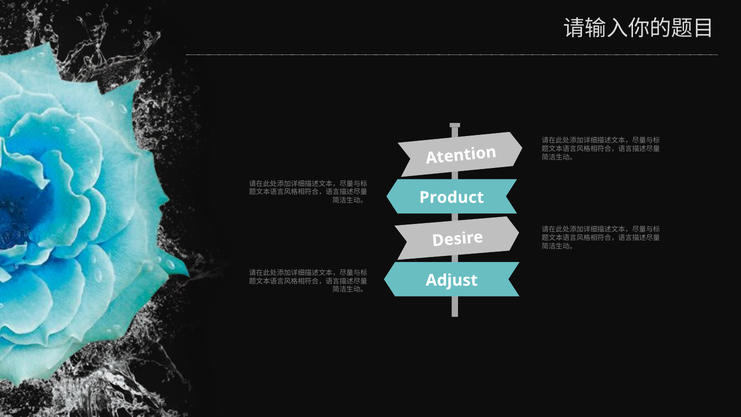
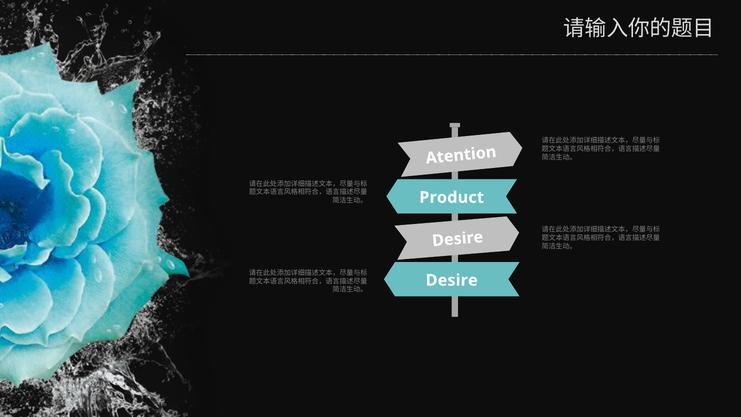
Adjust at (452, 280): Adjust -> Desire
